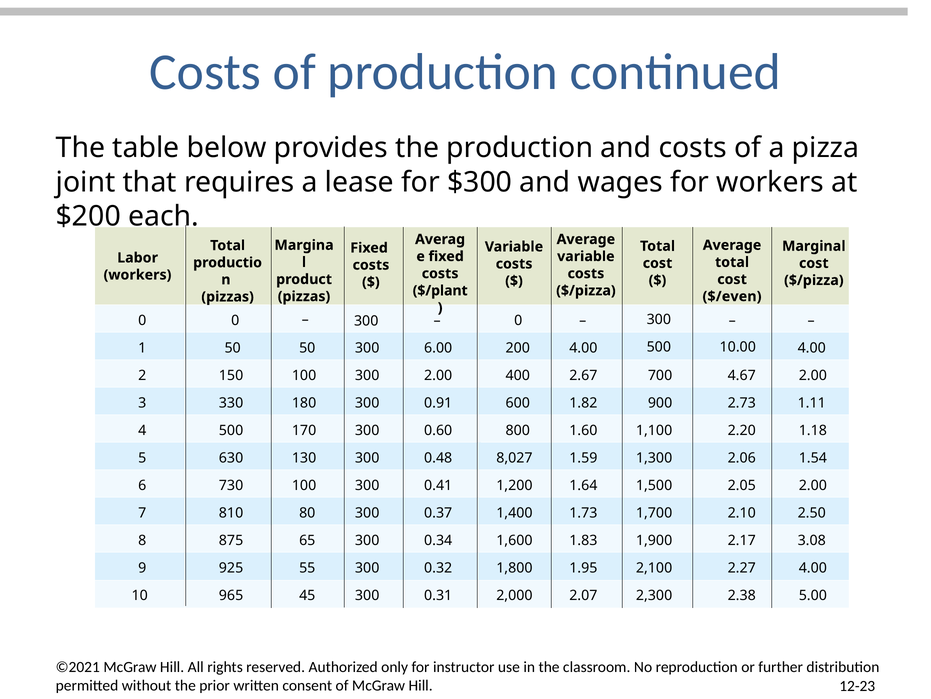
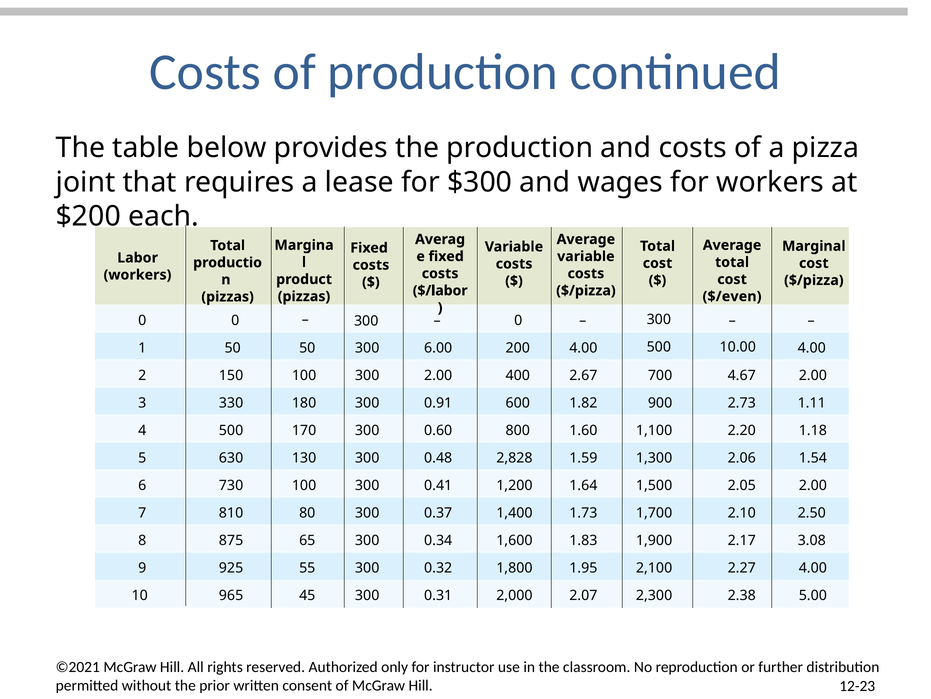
$/plant: $/plant -> $/labor
8,027: 8,027 -> 2,828
